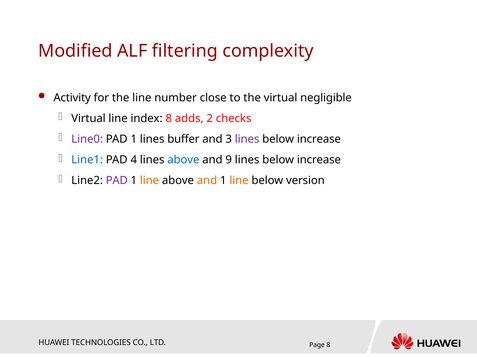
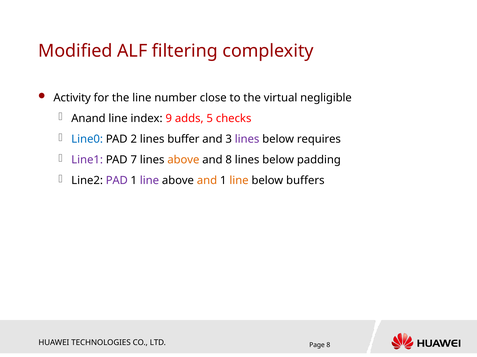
Virtual at (88, 119): Virtual -> Anand
index 8: 8 -> 9
2: 2 -> 5
Line0 colour: purple -> blue
1 at (134, 139): 1 -> 2
increase at (319, 139): increase -> requires
Line1 colour: blue -> purple
4: 4 -> 7
above at (183, 160) colour: blue -> orange
and 9: 9 -> 8
increase at (319, 160): increase -> padding
line at (149, 181) colour: orange -> purple
version: version -> buffers
